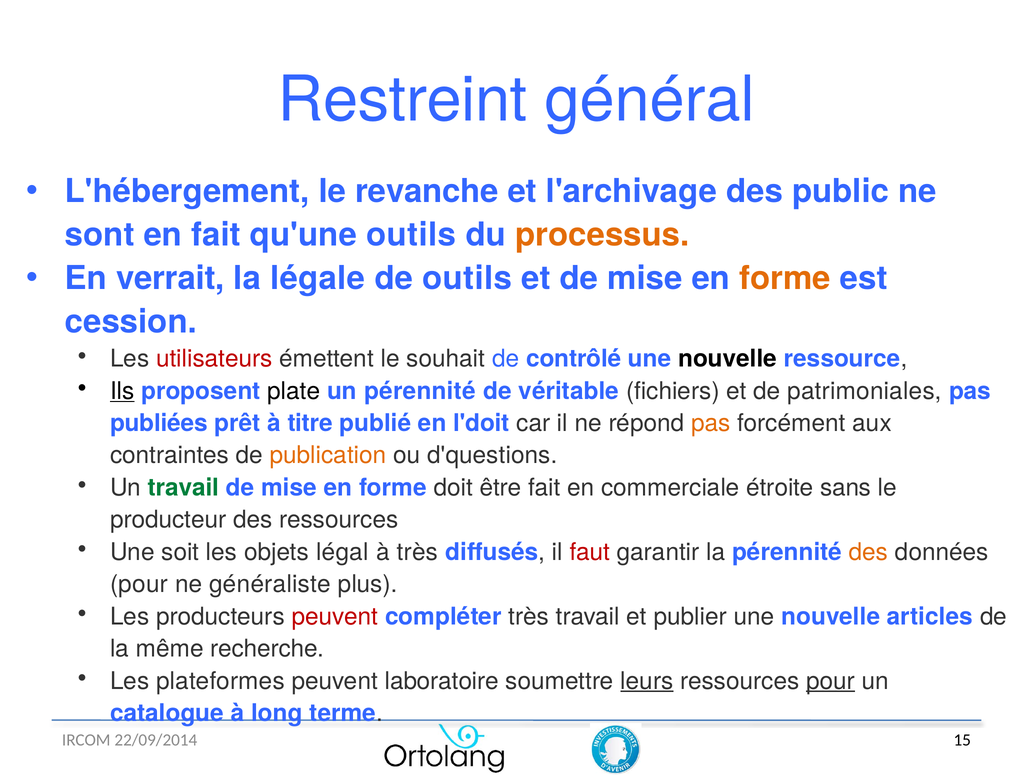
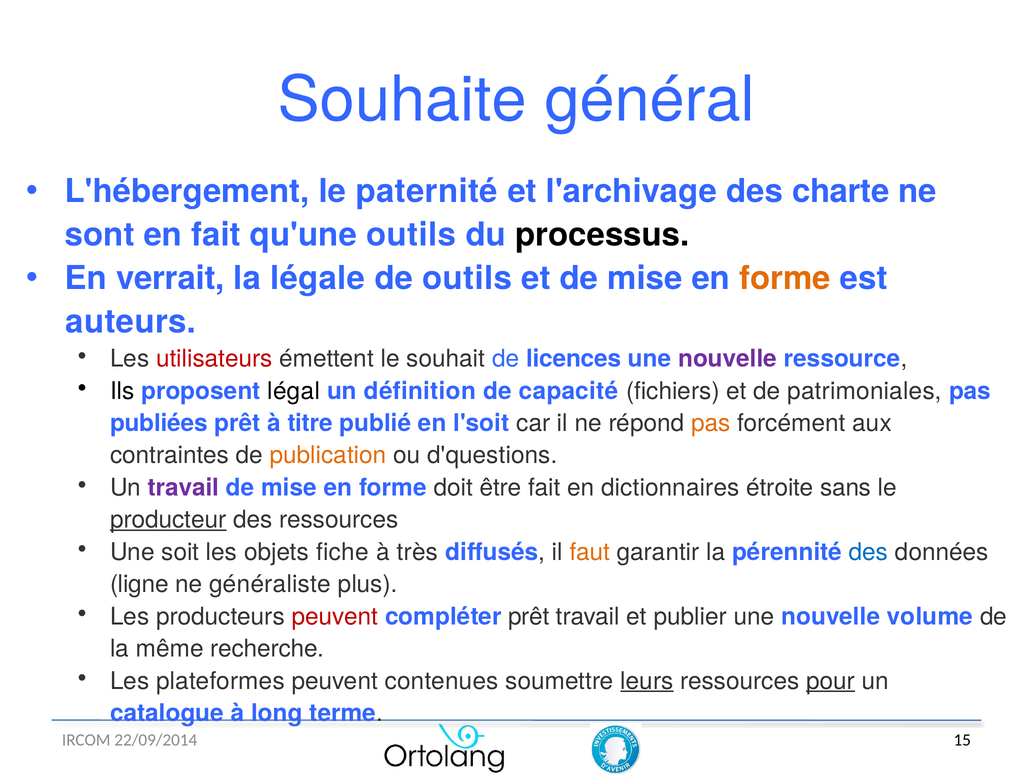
Restreint: Restreint -> Souhaite
revanche: revanche -> paternité
public: public -> charte
processus colour: orange -> black
cession: cession -> auteurs
contrôlé: contrôlé -> licences
nouvelle at (728, 359) colour: black -> purple
Ils underline: present -> none
plate: plate -> légal
un pérennité: pérennité -> définition
véritable: véritable -> capacité
l'doit: l'doit -> l'soit
travail at (184, 488) colour: green -> purple
commerciale: commerciale -> dictionnaires
producteur underline: none -> present
légal: légal -> fiche
faut colour: red -> orange
des at (868, 552) colour: orange -> blue
pour at (139, 584): pour -> ligne
compléter très: très -> prêt
articles: articles -> volume
laboratoire: laboratoire -> contenues
